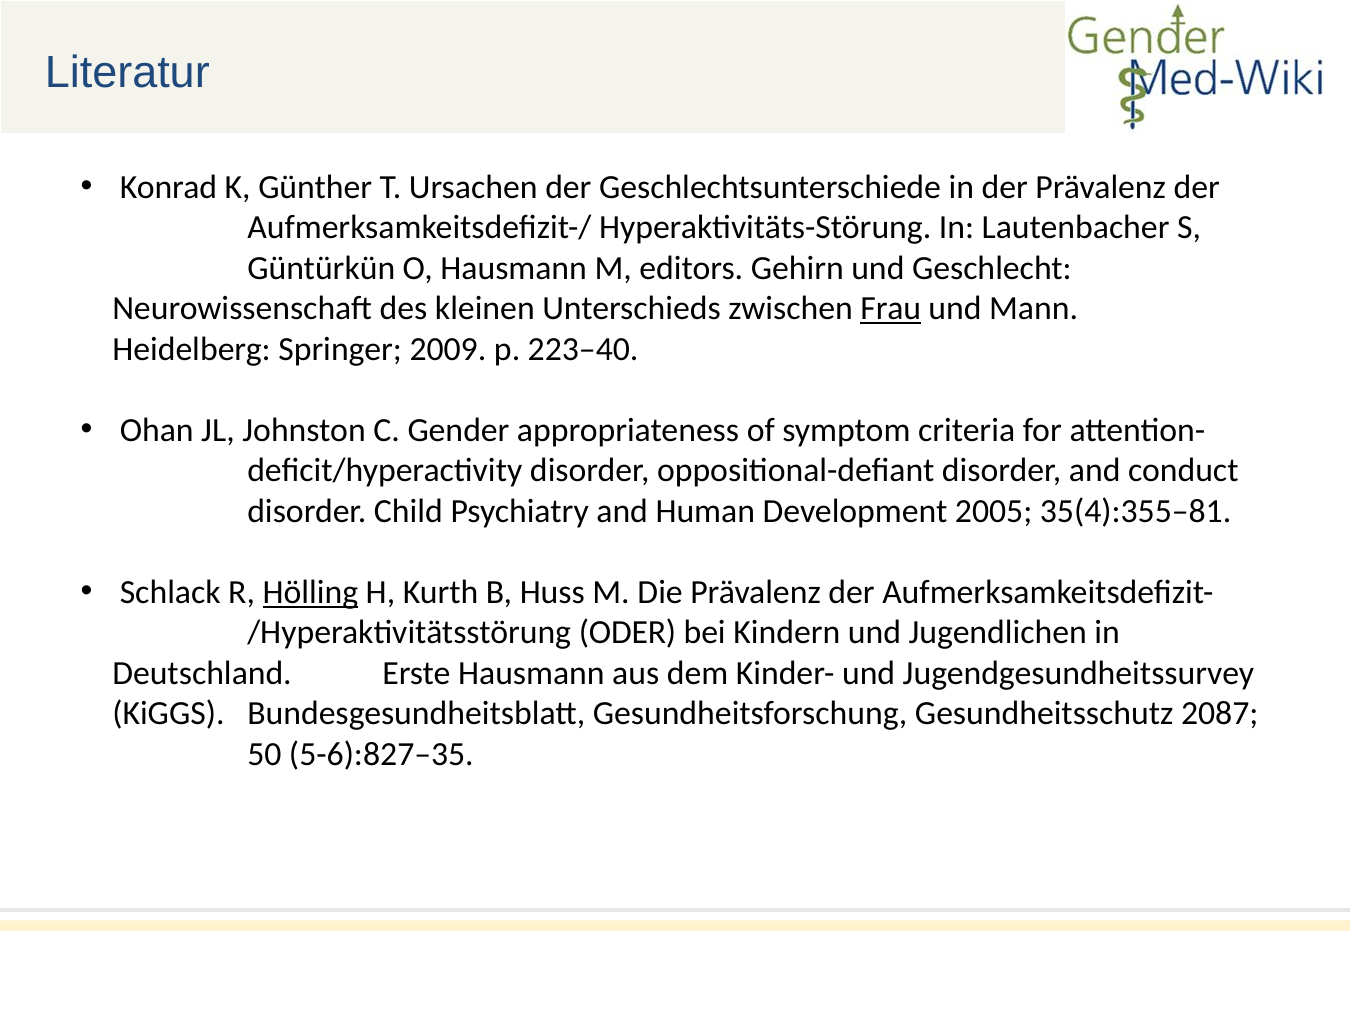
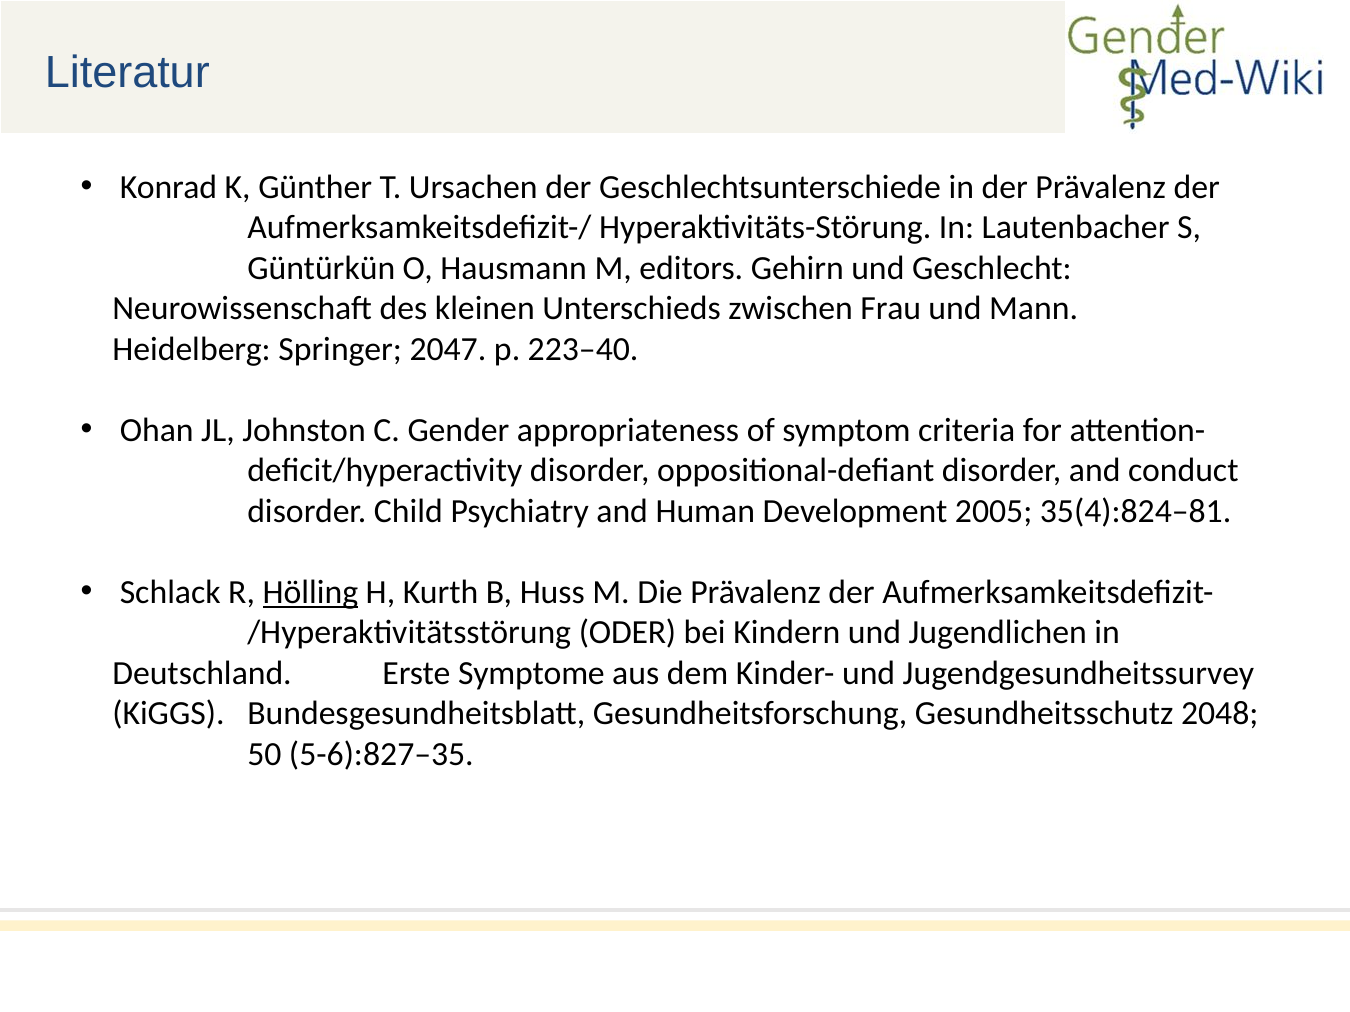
Frau underline: present -> none
2009: 2009 -> 2047
35(4):355–81: 35(4):355–81 -> 35(4):824–81
Erste Hausmann: Hausmann -> Symptome
2087: 2087 -> 2048
